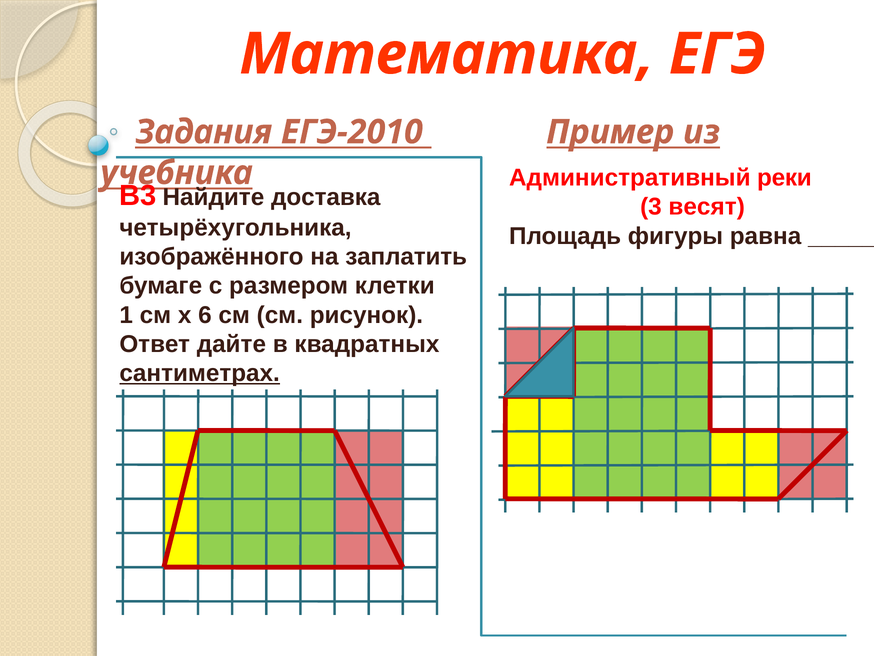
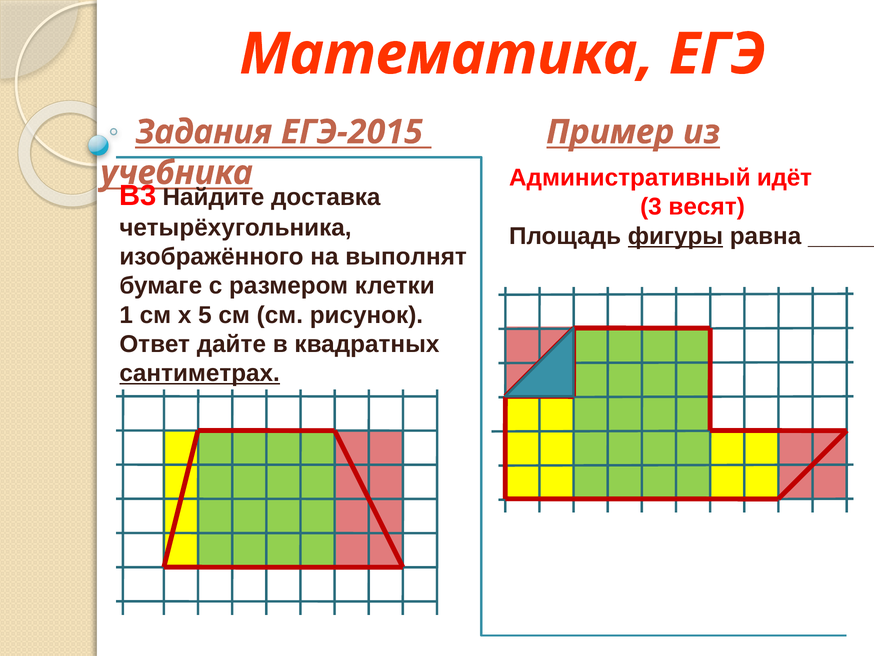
ЕГЭ-2010: ЕГЭ-2010 -> ЕГЭ-2015
реки: реки -> идёт
фигуры underline: none -> present
заплатить: заплатить -> выполнят
6: 6 -> 5
